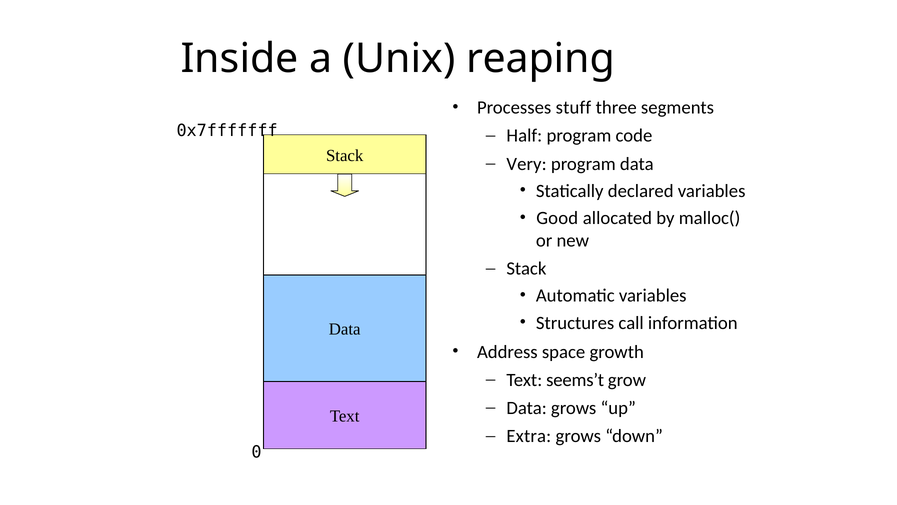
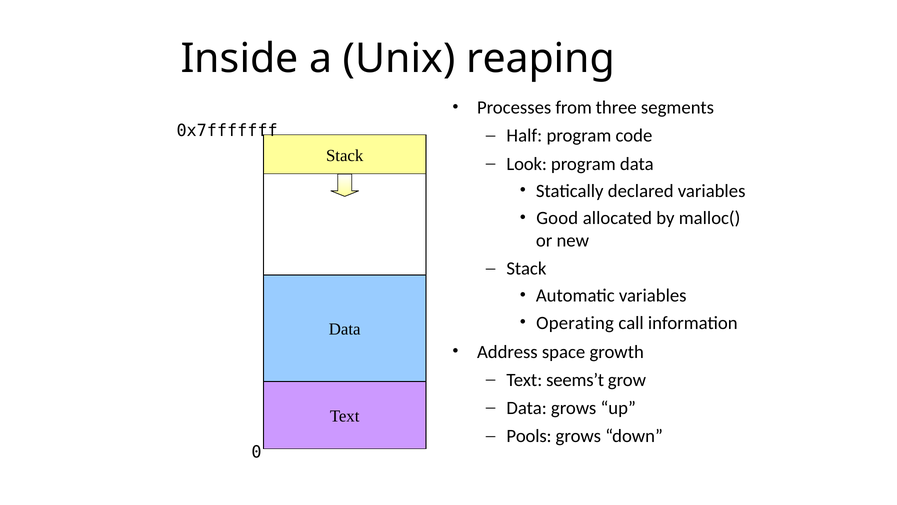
stuff: stuff -> from
Very: Very -> Look
Structures: Structures -> Operating
Extra: Extra -> Pools
